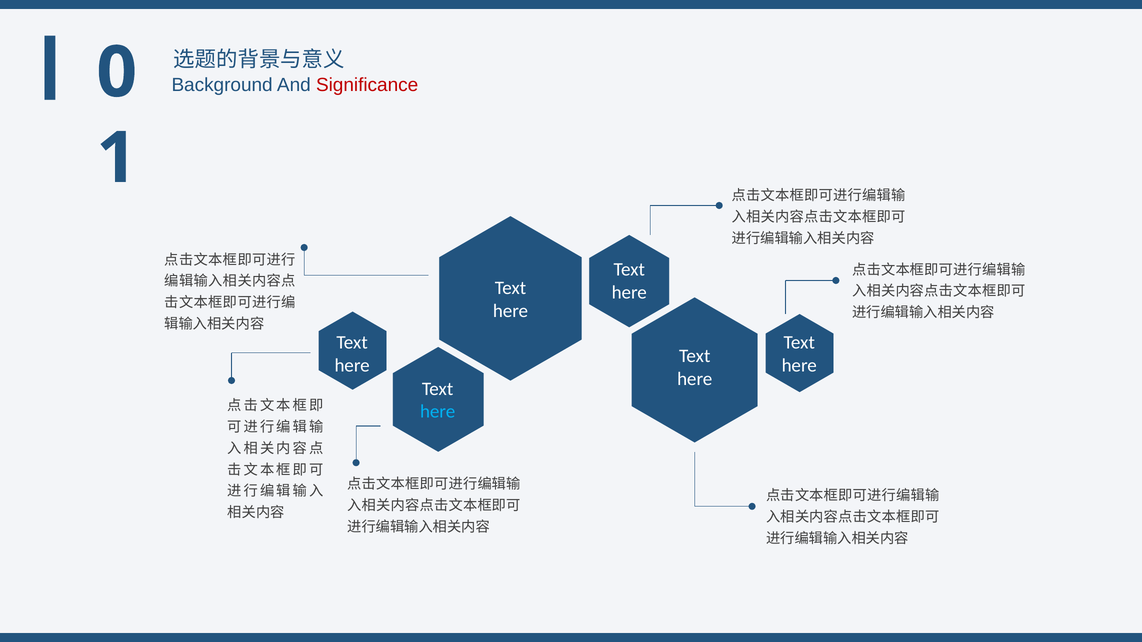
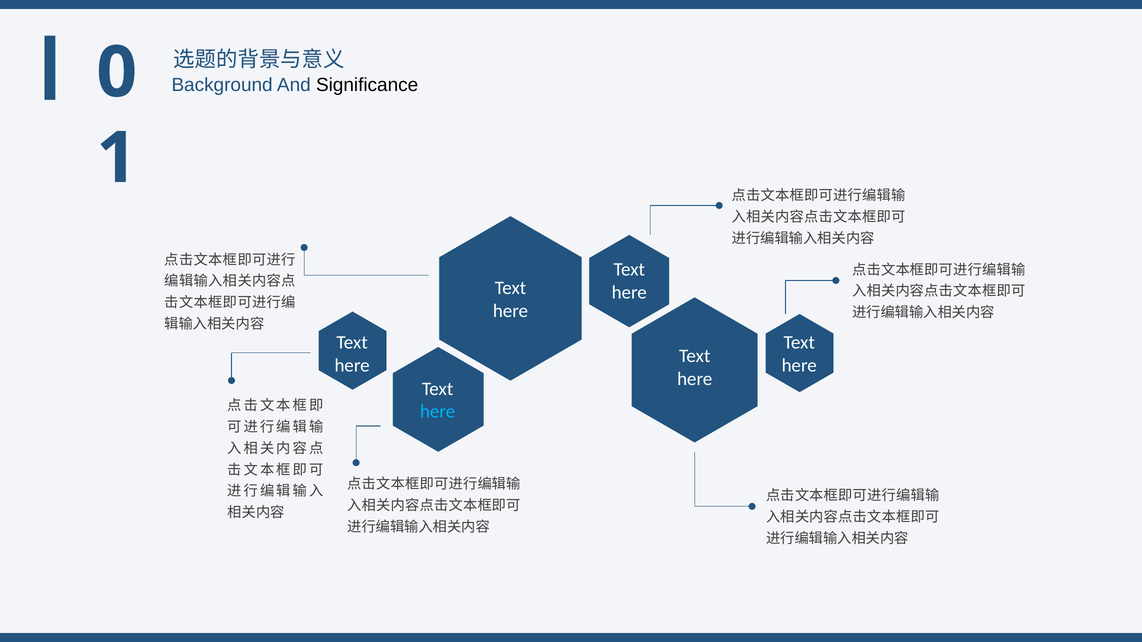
Significance colour: red -> black
